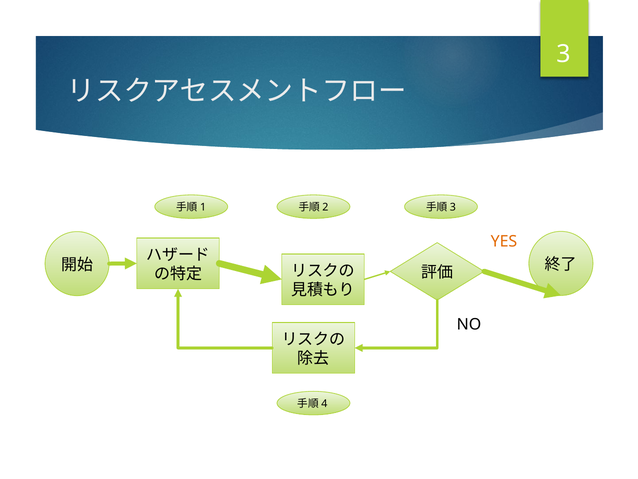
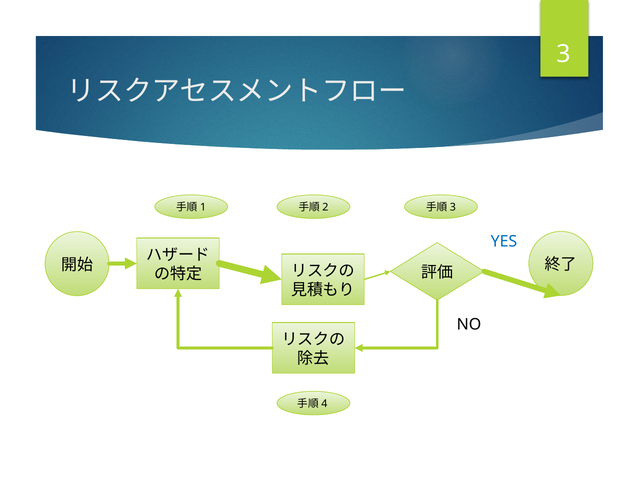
YES colour: orange -> blue
